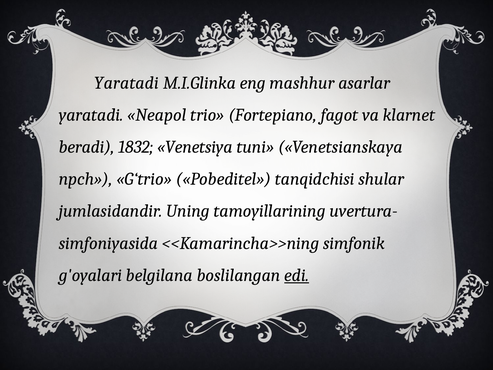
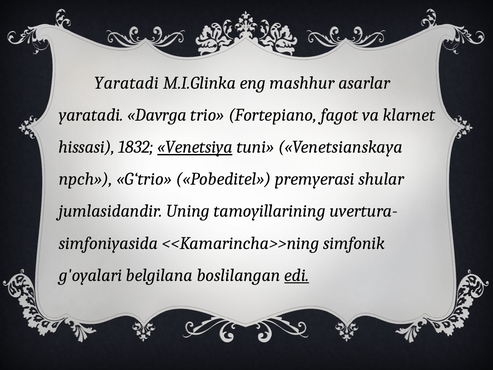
Neapol: Neapol -> Davrga
beradi: beradi -> hissasi
Venetsiya underline: none -> present
tanqidchisi: tanqidchisi -> premyerasi
